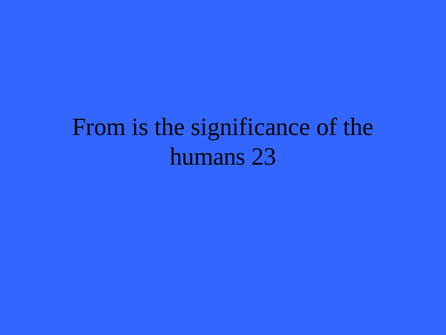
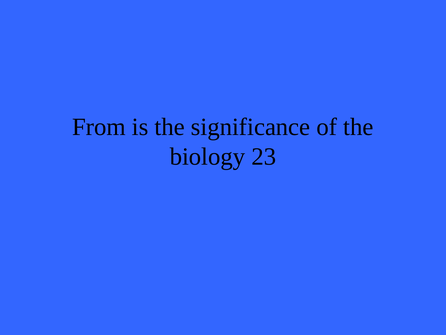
humans: humans -> biology
